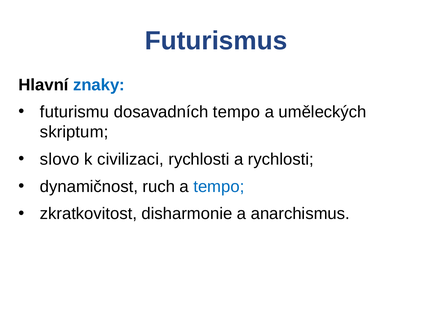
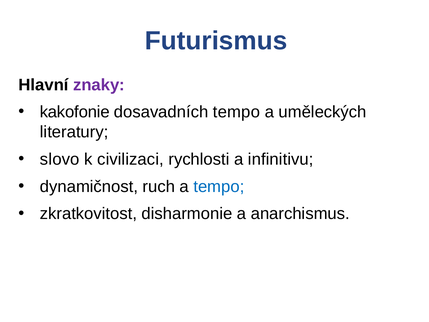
znaky colour: blue -> purple
futurismu: futurismu -> kakofonie
skriptum: skriptum -> literatury
a rychlosti: rychlosti -> infinitivu
